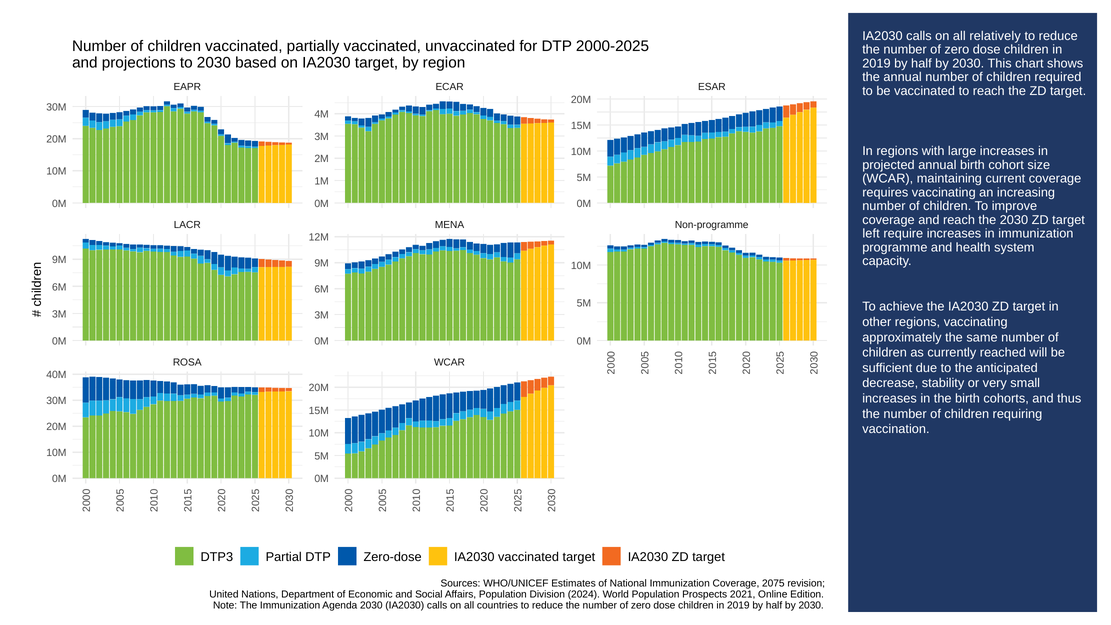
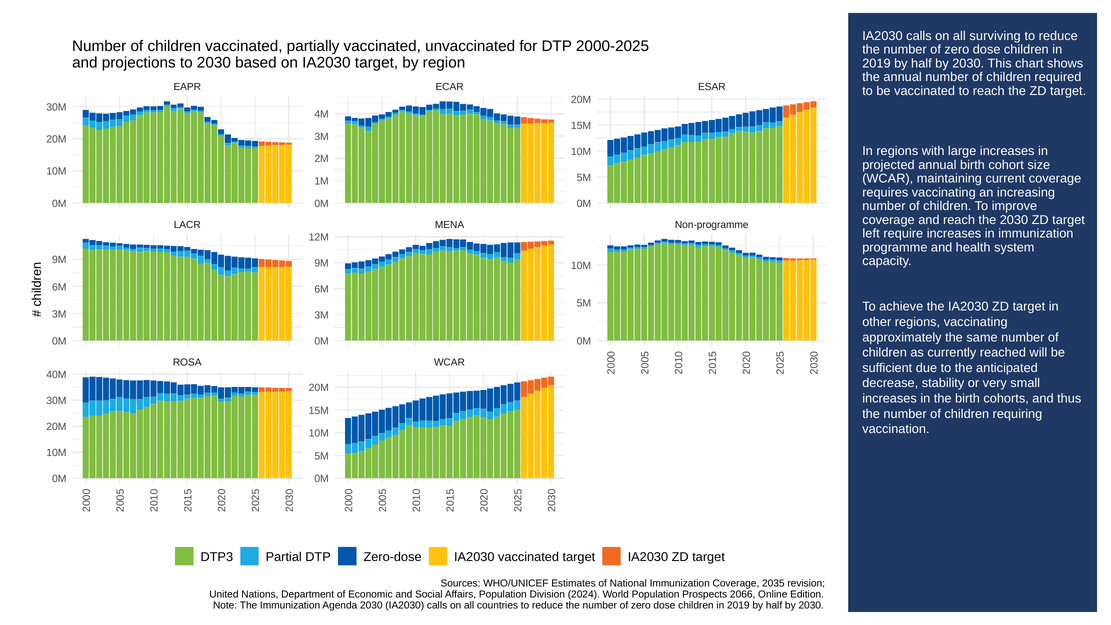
relatively: relatively -> surviving
2075: 2075 -> 2035
2021: 2021 -> 2066
